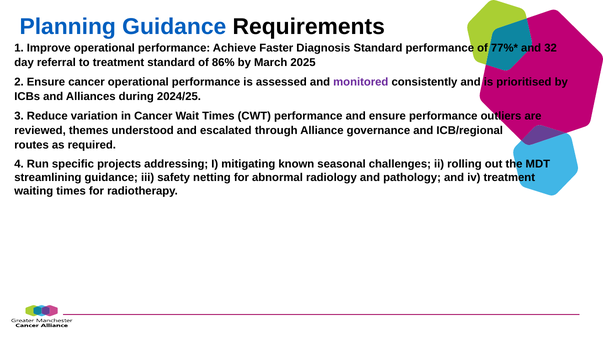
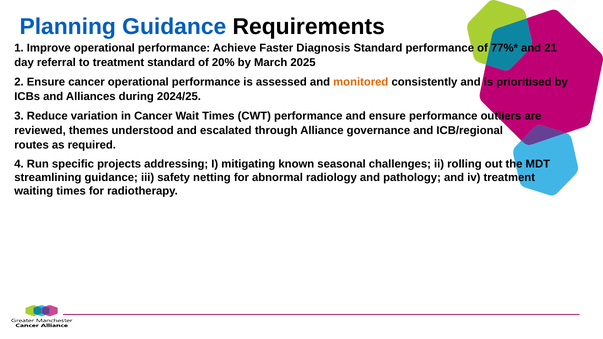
32: 32 -> 21
86%: 86% -> 20%
monitored colour: purple -> orange
